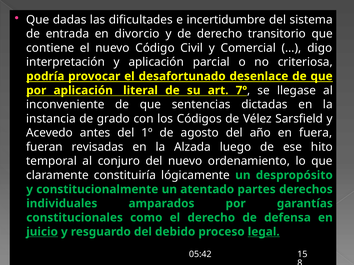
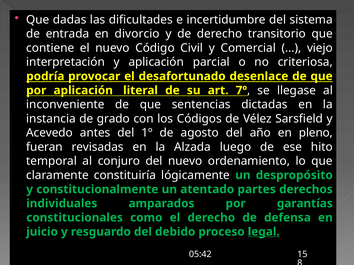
digo: digo -> viejo
fuera: fuera -> pleno
juicio underline: present -> none
